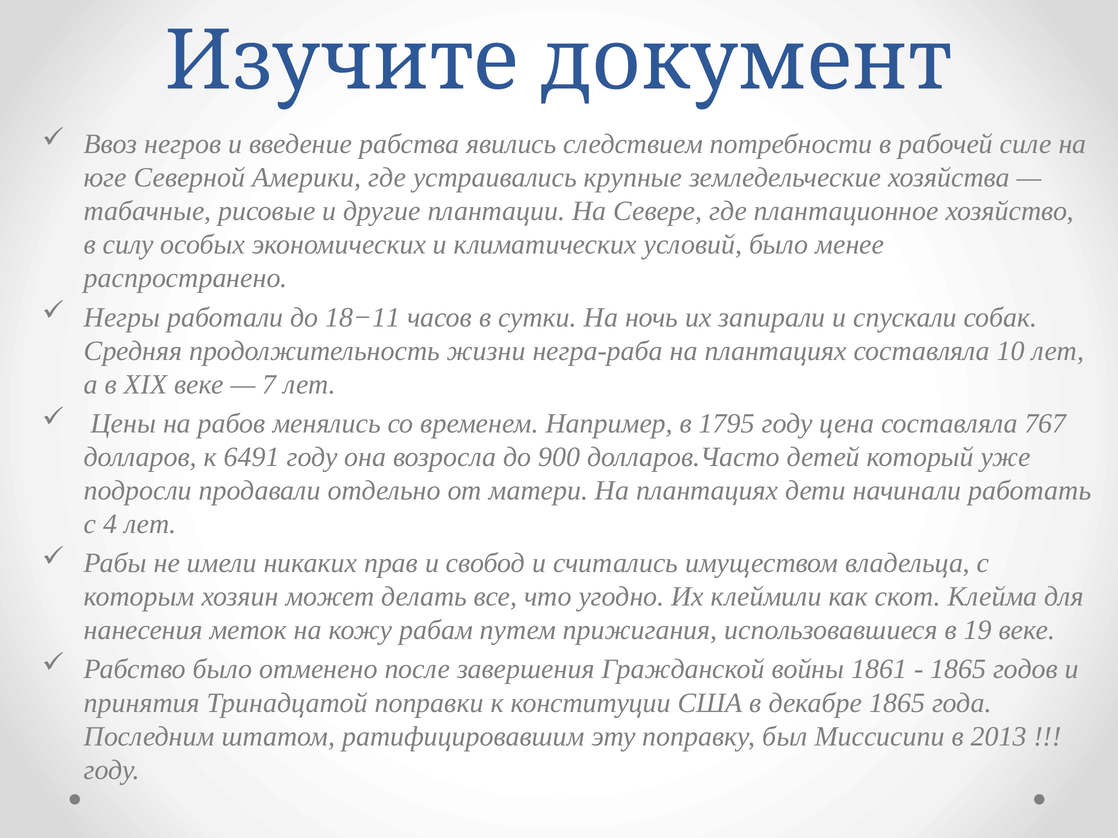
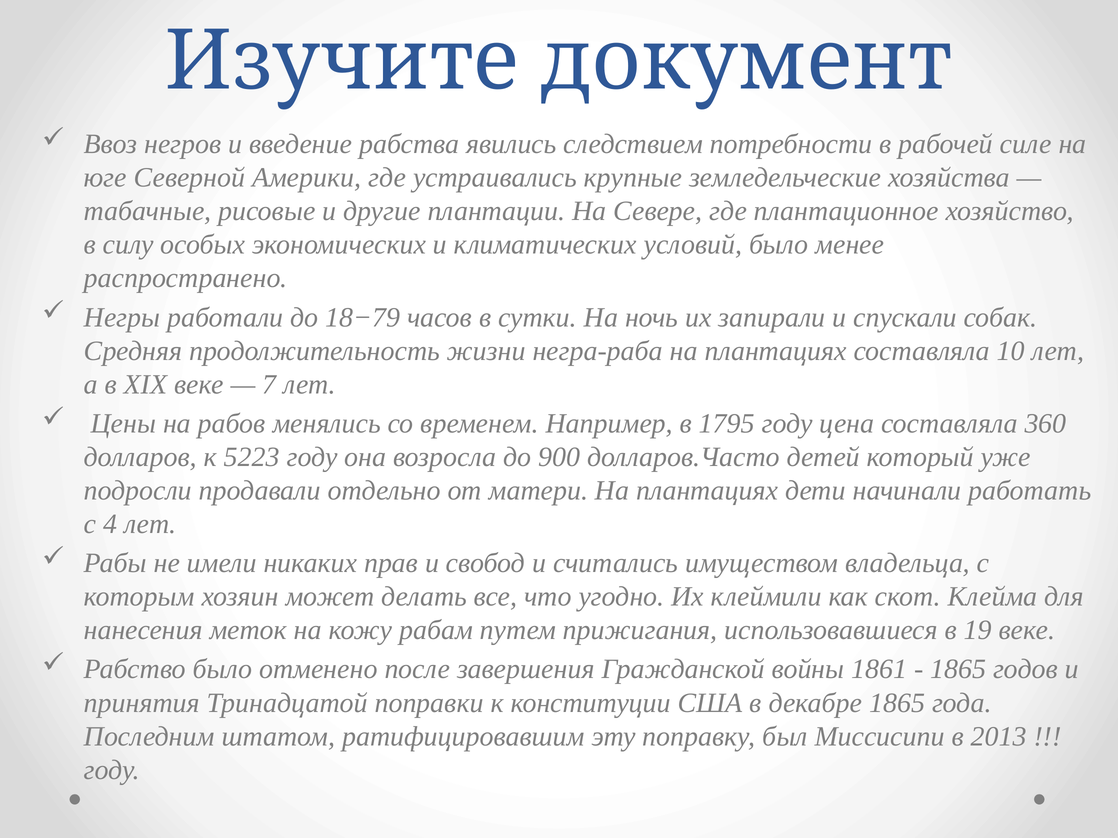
18−11: 18−11 -> 18−79
767: 767 -> 360
6491: 6491 -> 5223
